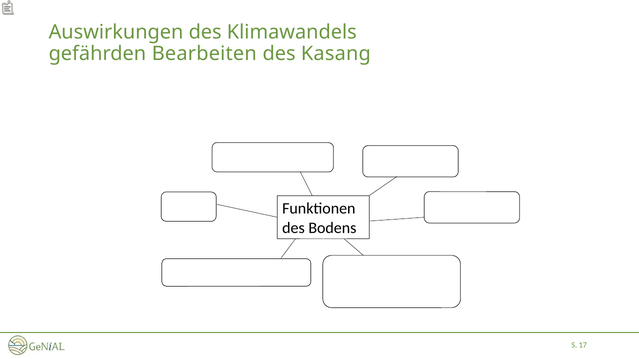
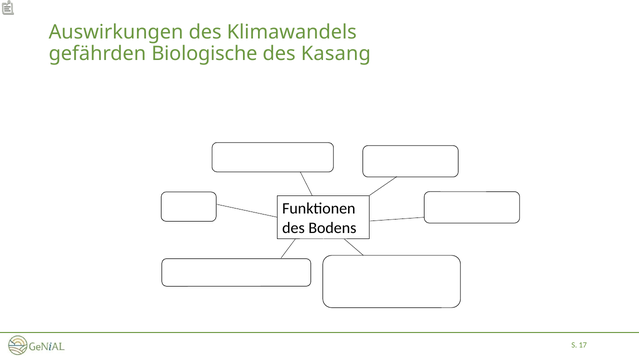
Bearbeiten: Bearbeiten -> Biologische
